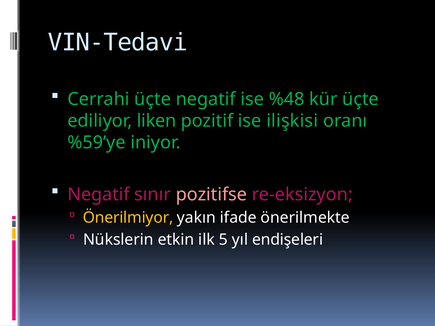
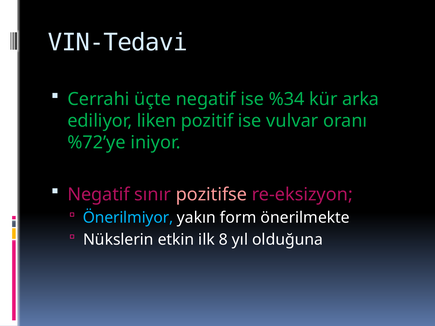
%48: %48 -> %34
kür üçte: üçte -> arka
ilişkisi: ilişkisi -> vulvar
%59’ye: %59’ye -> %72’ye
Önerilmiyor colour: yellow -> light blue
ifade: ifade -> form
5: 5 -> 8
endişeleri: endişeleri -> olduğuna
